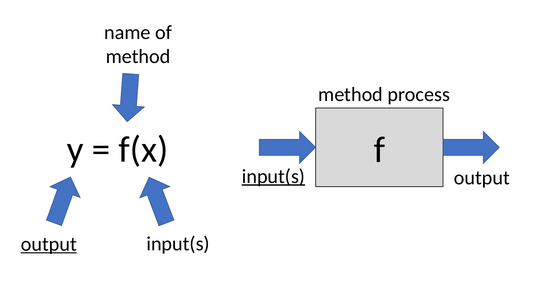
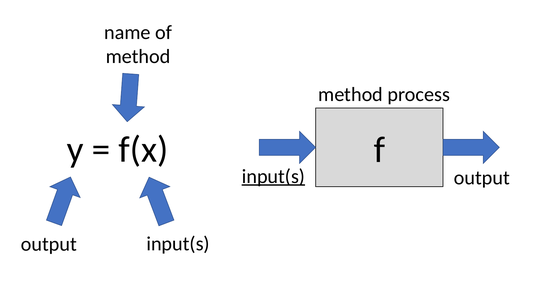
output at (49, 244) underline: present -> none
